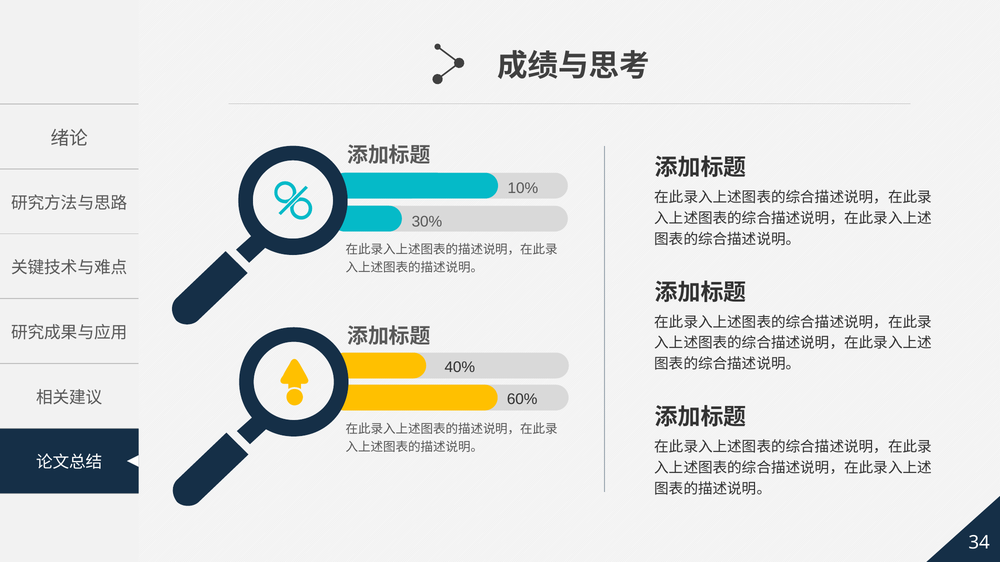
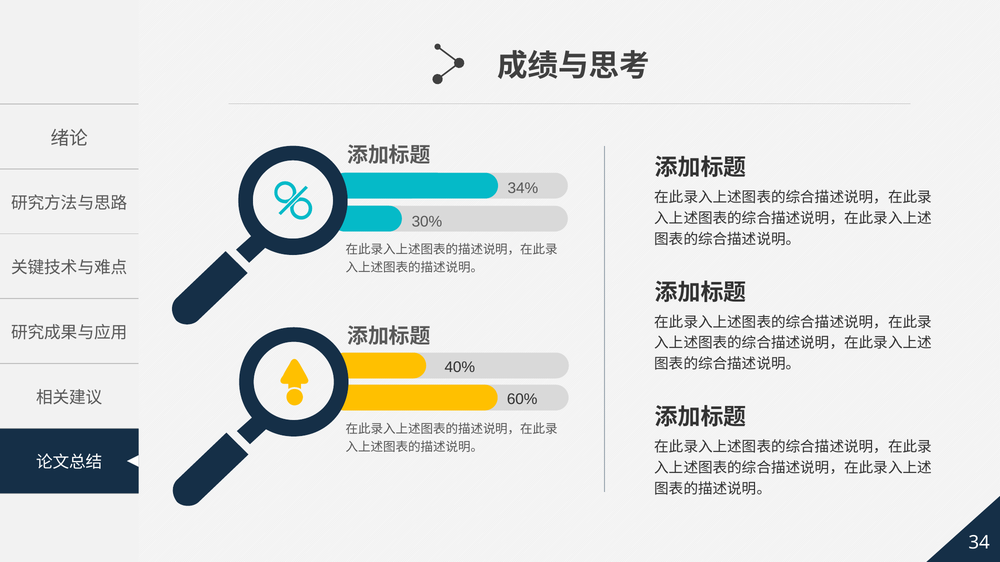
10%: 10% -> 34%
